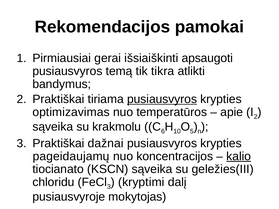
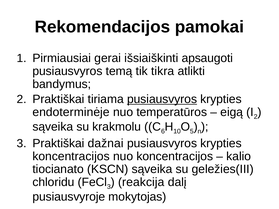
optimizavimas: optimizavimas -> endoterminėje
apie: apie -> eigą
pageidaujamų at (71, 156): pageidaujamų -> koncentracijos
kalio underline: present -> none
kryptimi: kryptimi -> reakcija
